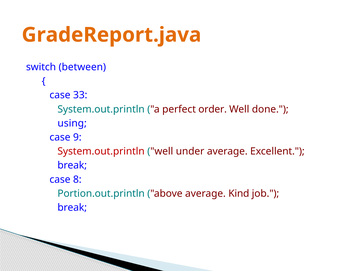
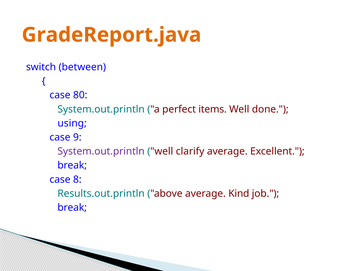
33: 33 -> 80
order: order -> items
System.out.println at (101, 152) colour: red -> purple
under: under -> clarify
Portion.out.println: Portion.out.println -> Results.out.println
